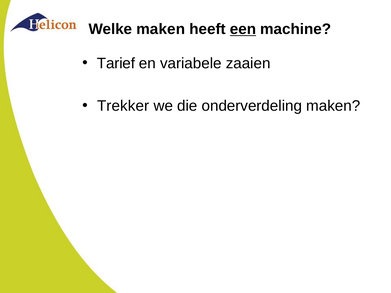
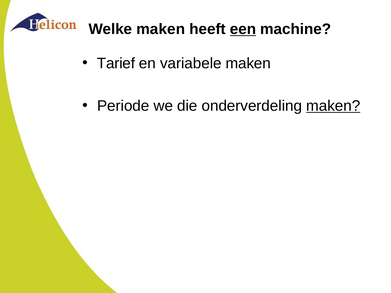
variabele zaaien: zaaien -> maken
Trekker: Trekker -> Periode
maken at (333, 106) underline: none -> present
